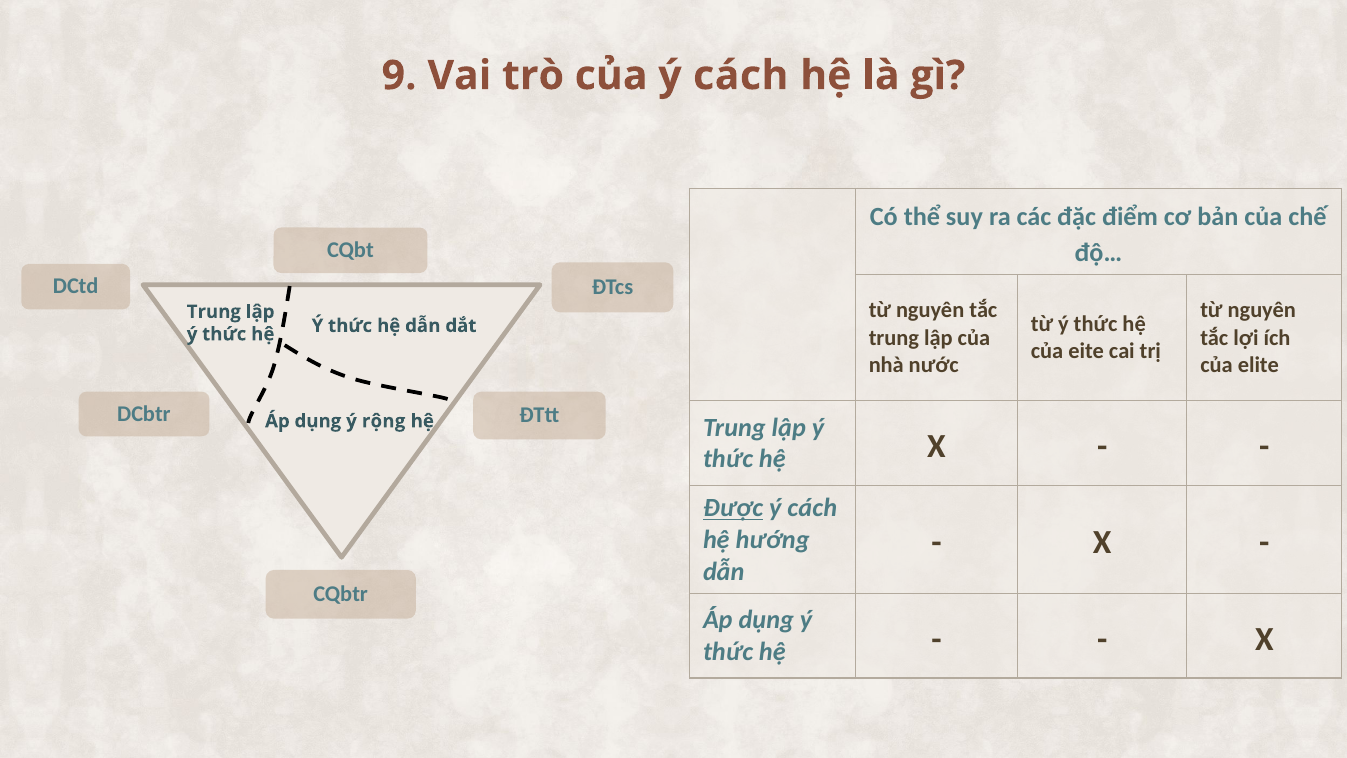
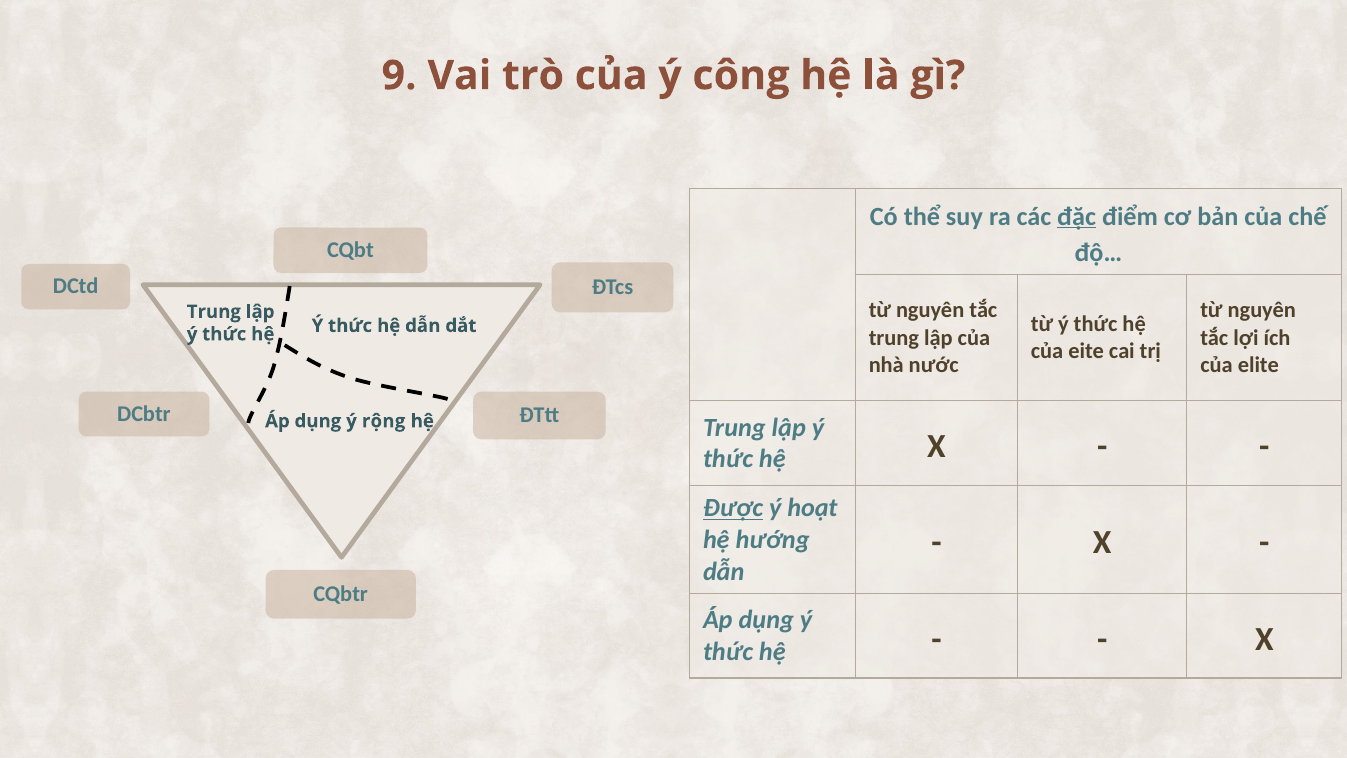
của ý cách: cách -> công
đặc underline: none -> present
cách at (812, 508): cách -> hoạt
